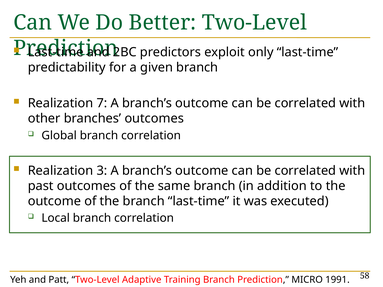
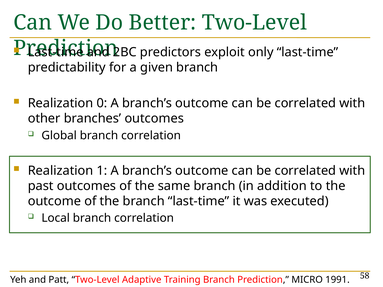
7: 7 -> 0
3: 3 -> 1
